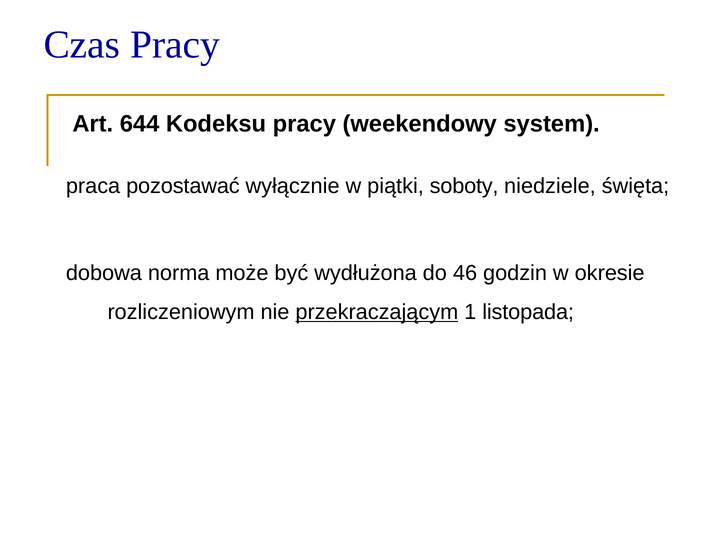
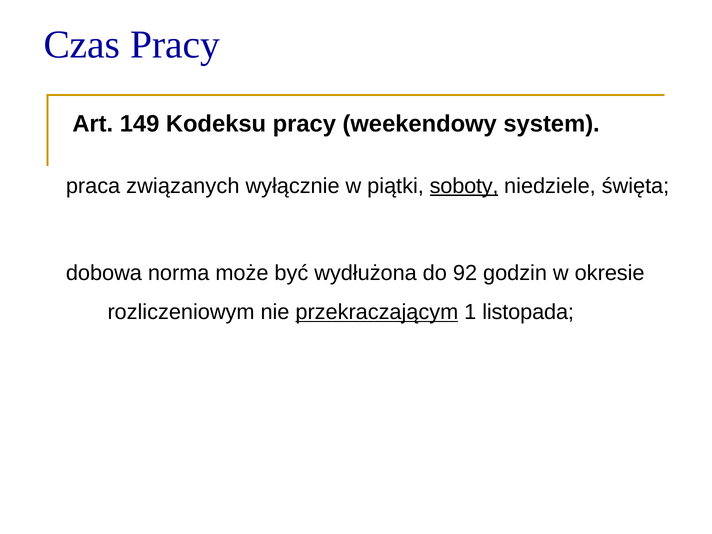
644: 644 -> 149
pozostawać: pozostawać -> związanych
soboty underline: none -> present
46: 46 -> 92
